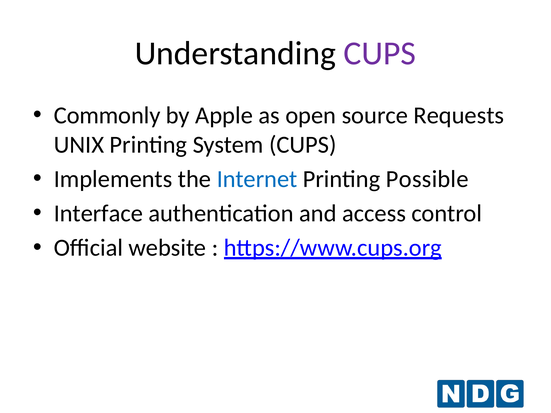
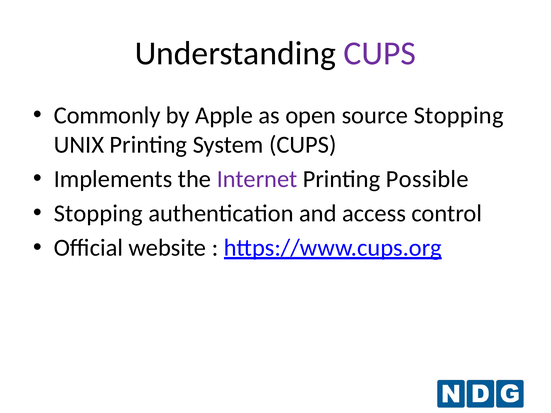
source Requests: Requests -> Stopping
Internet colour: blue -> purple
Interface at (98, 214): Interface -> Stopping
